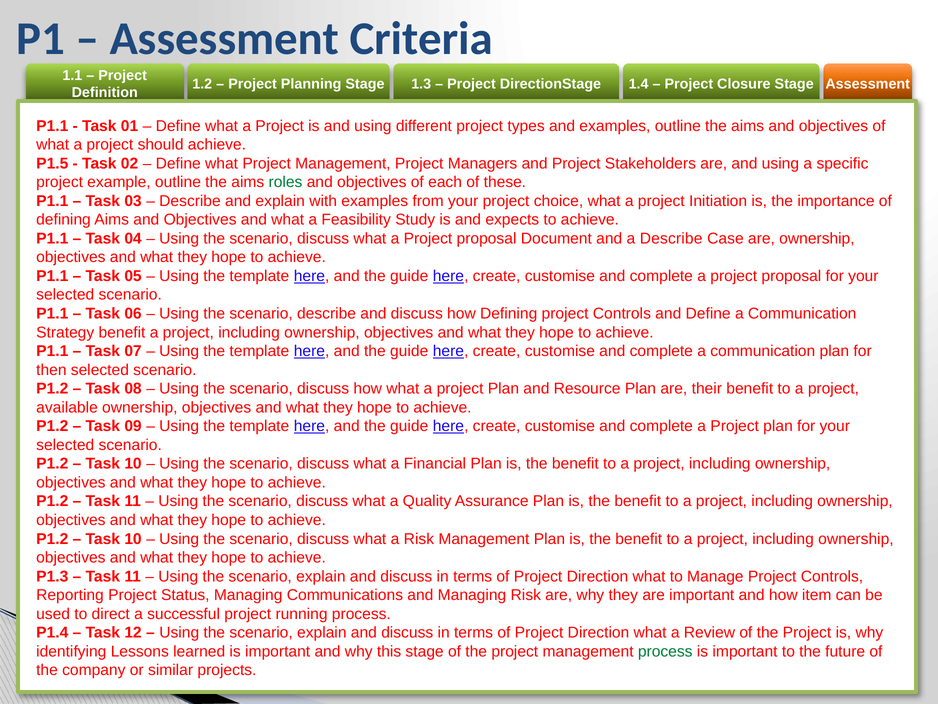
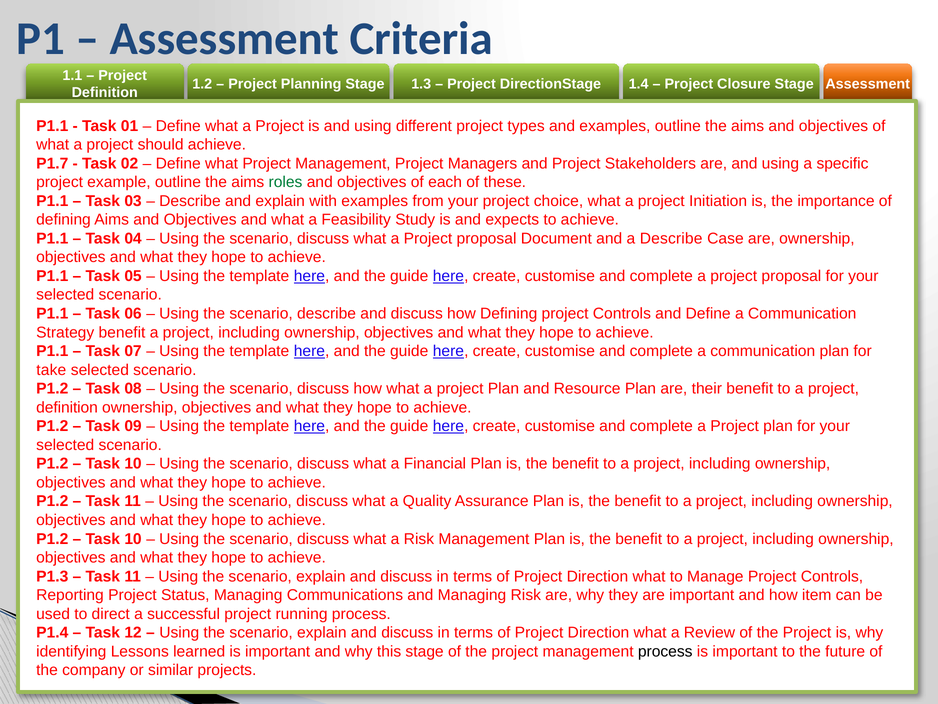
P1.5: P1.5 -> P1.7
then: then -> take
available at (67, 407): available -> definition
process at (665, 651) colour: green -> black
